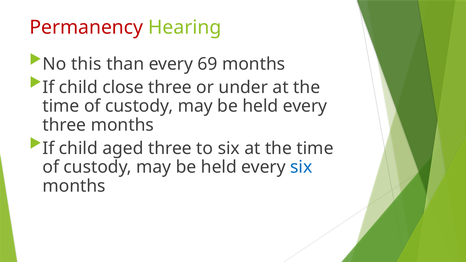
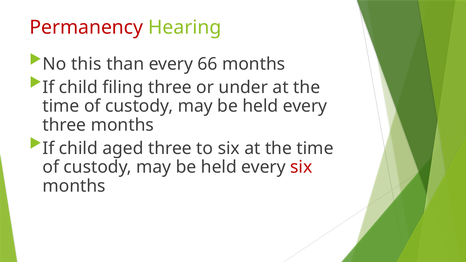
69: 69 -> 66
close: close -> filing
six at (301, 167) colour: blue -> red
